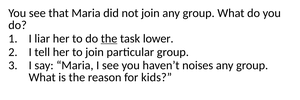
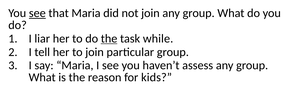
see at (37, 13) underline: none -> present
lower: lower -> while
noises: noises -> assess
